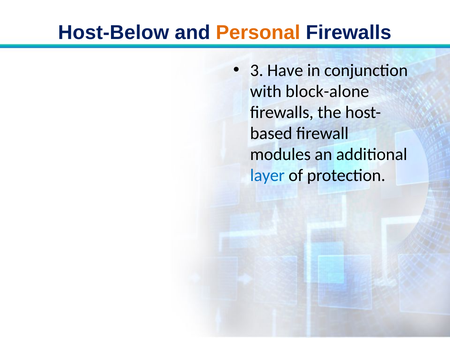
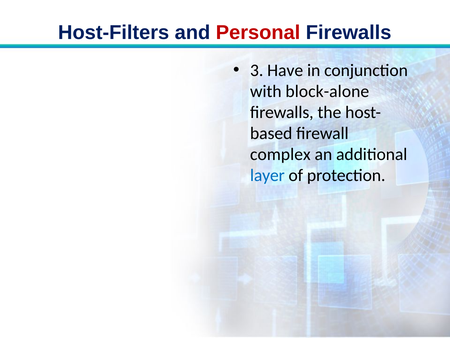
Host-Below: Host-Below -> Host-Filters
Personal colour: orange -> red
modules: modules -> complex
